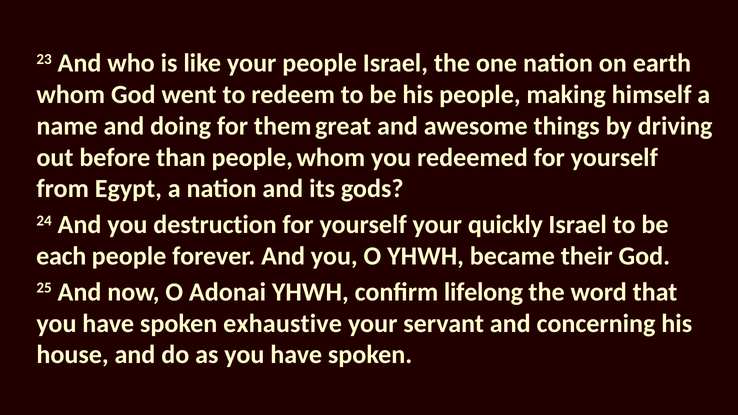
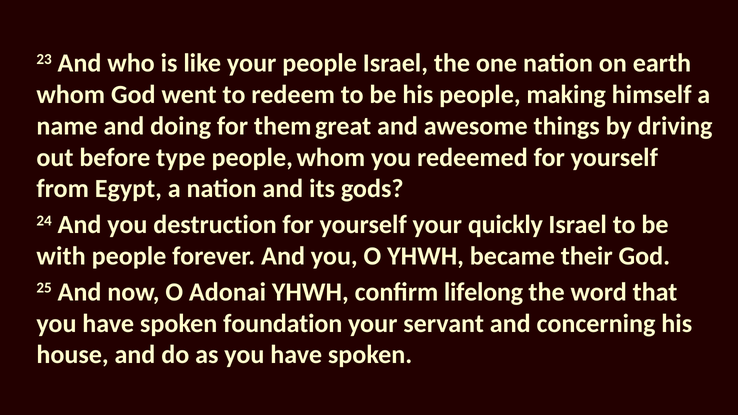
than: than -> type
each: each -> with
exhaustive: exhaustive -> foundation
